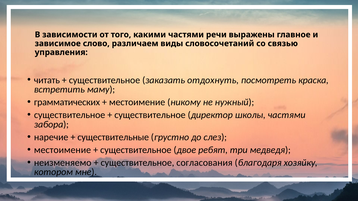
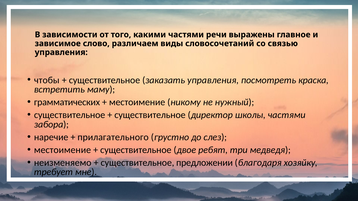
читать: читать -> чтобы
заказать отдохнуть: отдохнуть -> управления
существительные: существительные -> прилагательного
согласования: согласования -> предложении
котором: котором -> требует
